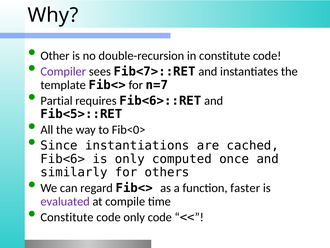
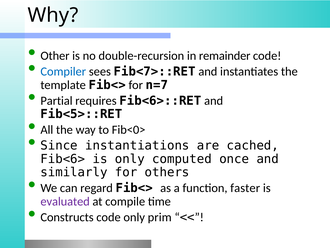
in constitute: constitute -> remainder
Compiler colour: purple -> blue
Constitute at (67, 217): Constitute -> Constructs
only code: code -> prim
